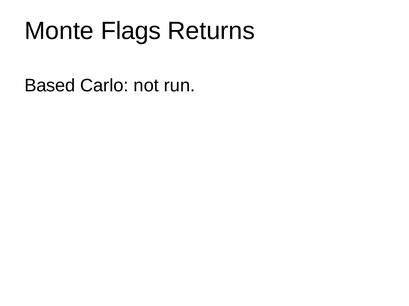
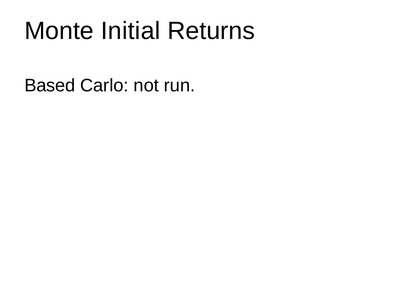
Flags: Flags -> Initial
